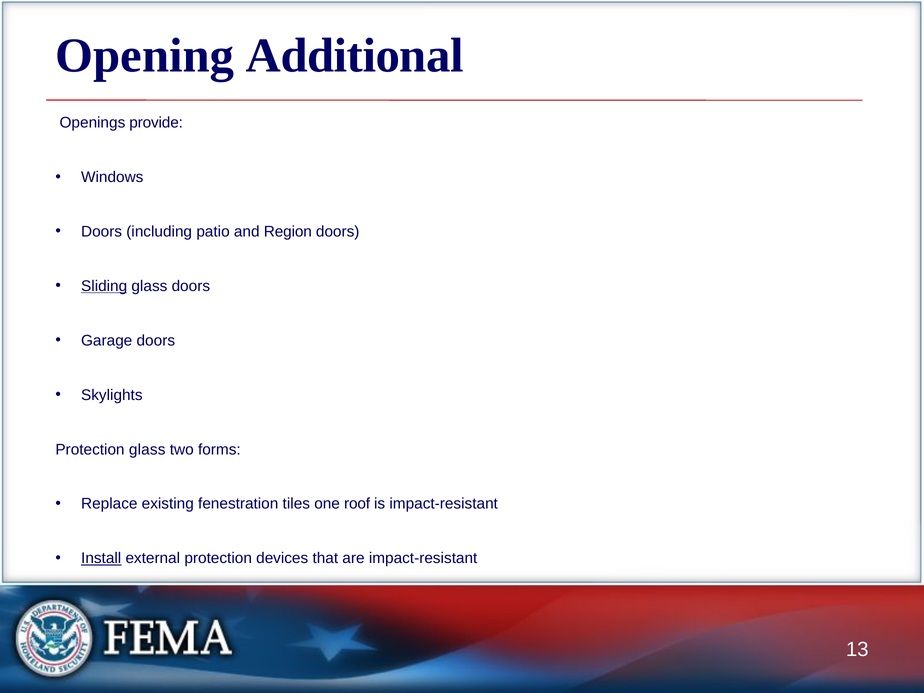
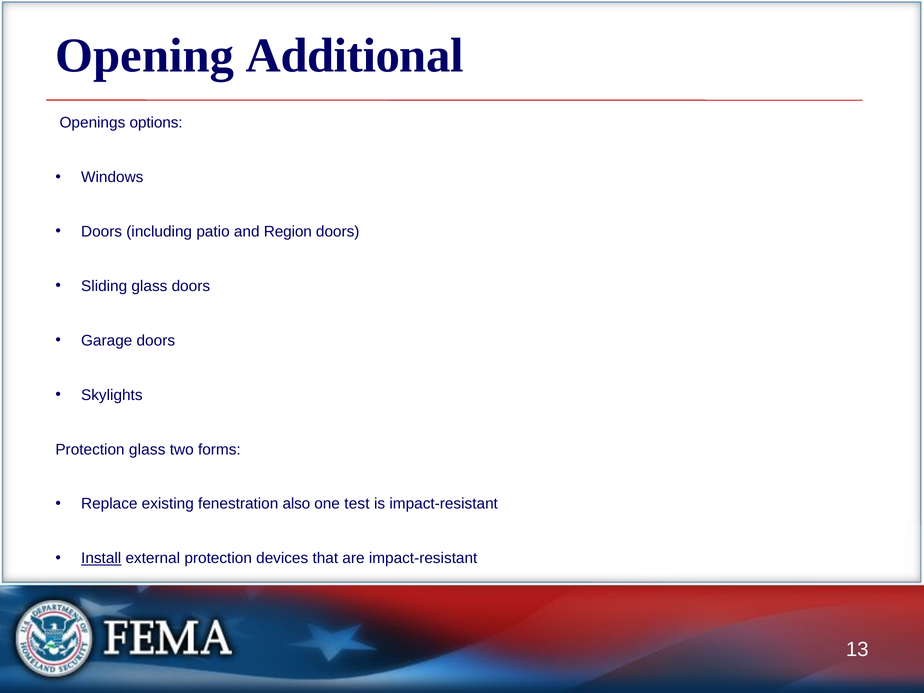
provide: provide -> options
Sliding underline: present -> none
tiles: tiles -> also
roof: roof -> test
